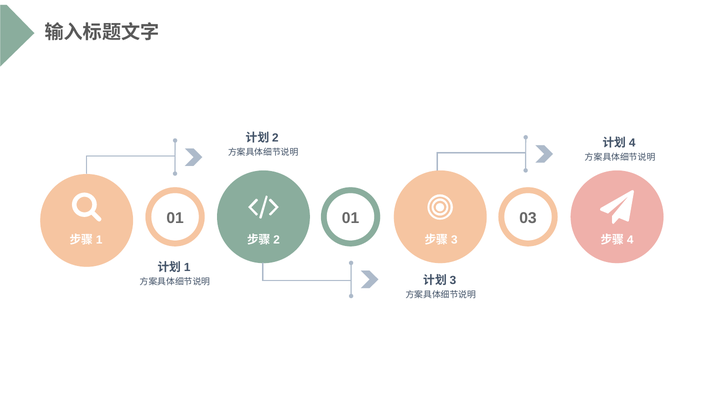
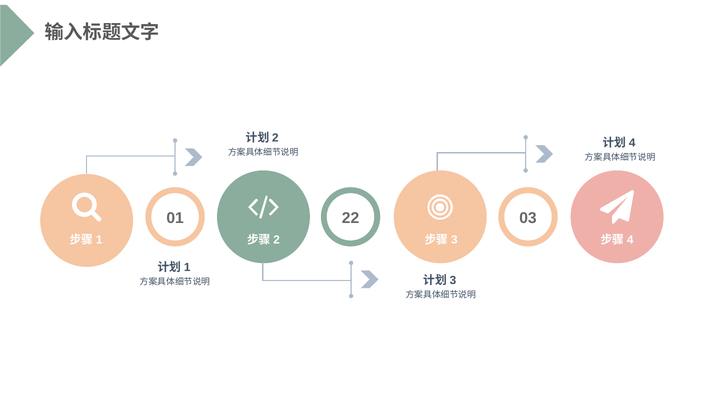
01 01: 01 -> 22
